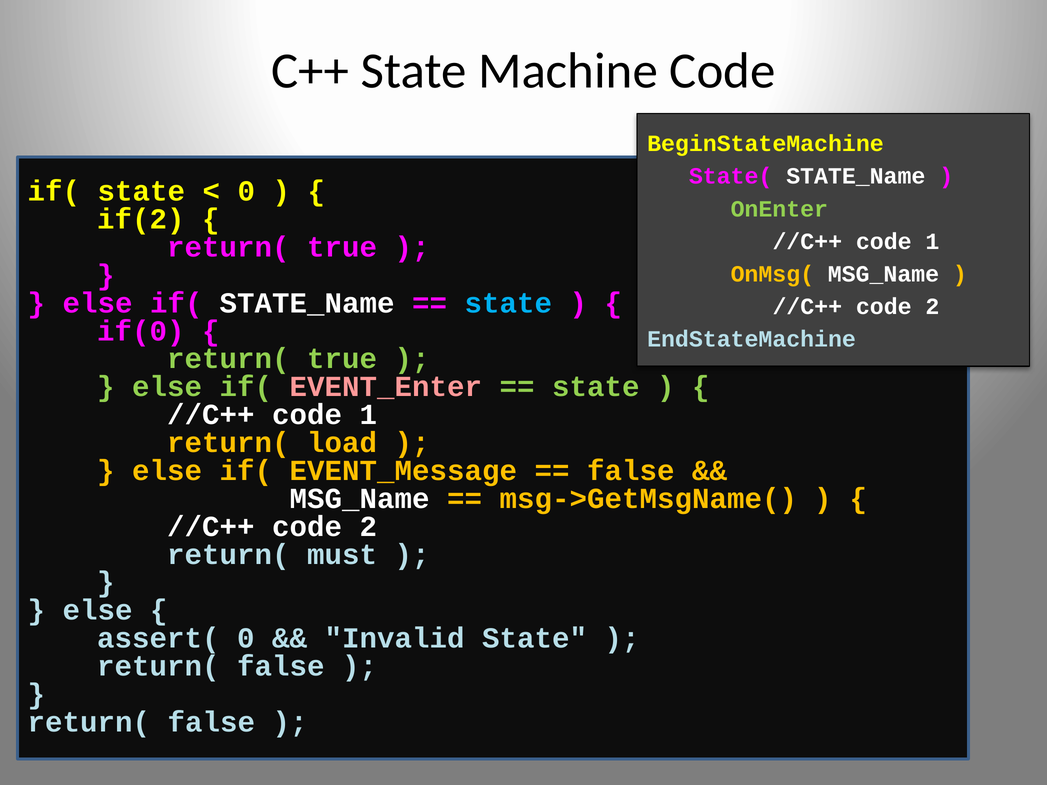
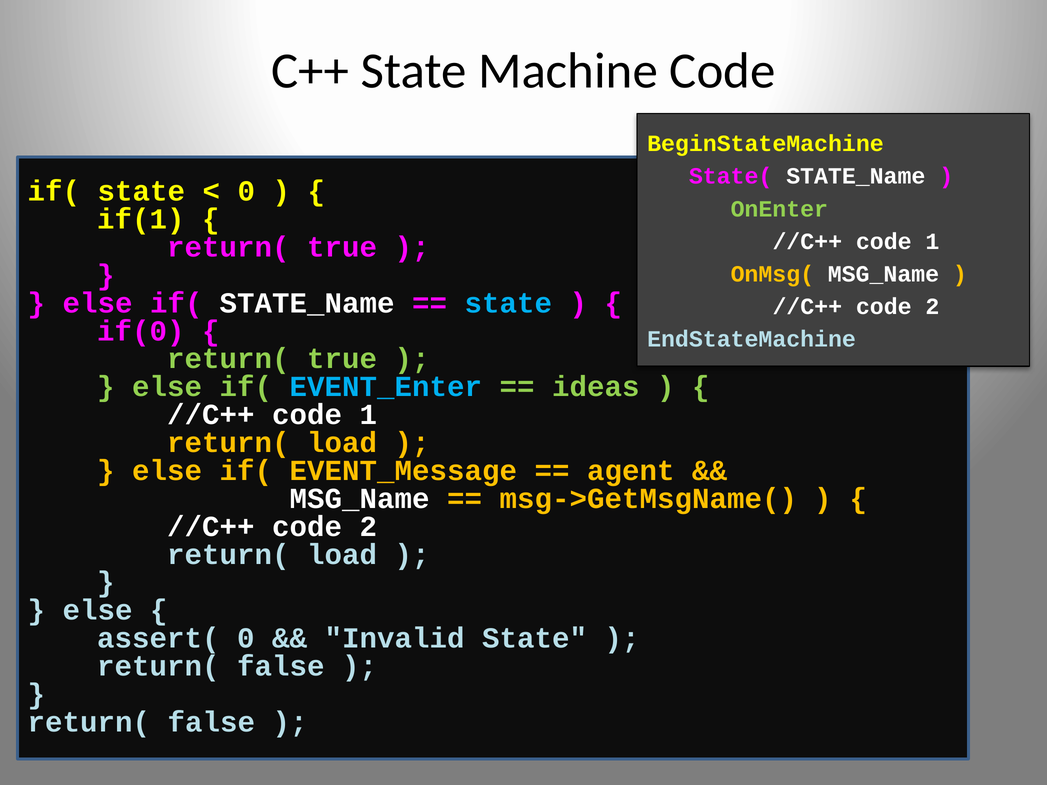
if(2: if(2 -> if(1
EVENT_Enter colour: pink -> light blue
state at (596, 387): state -> ideas
false at (631, 471): false -> agent
must at (342, 555): must -> load
